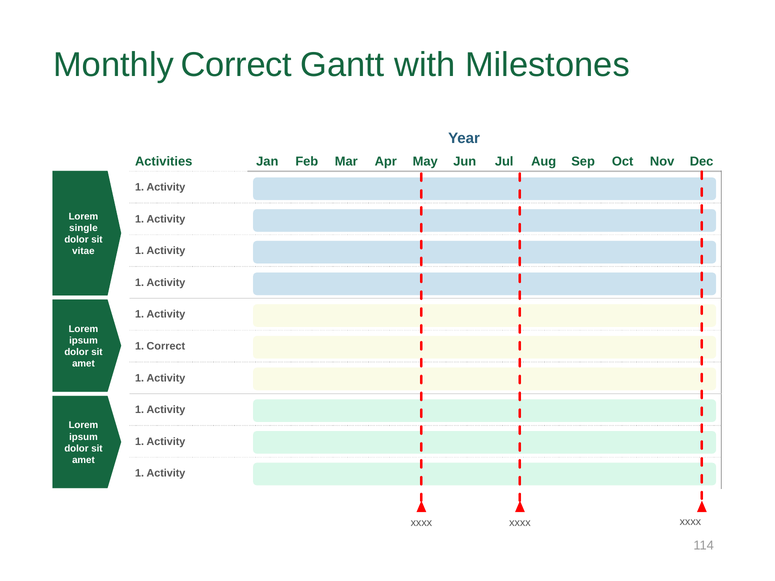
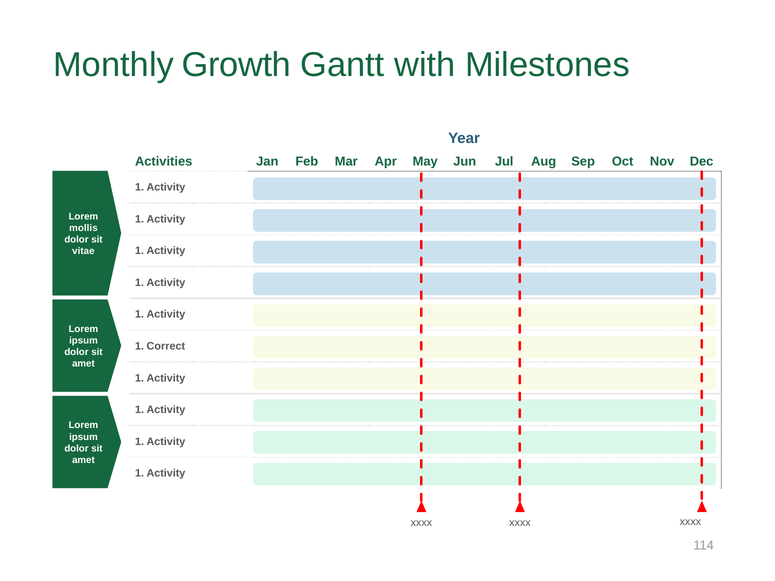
Monthly Correct: Correct -> Growth
single: single -> mollis
